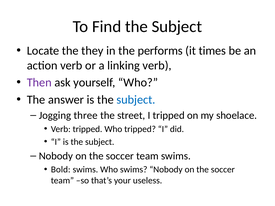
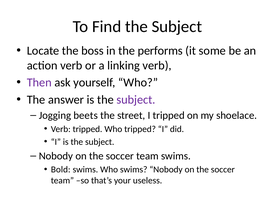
they: they -> boss
times: times -> some
subject at (136, 100) colour: blue -> purple
three: three -> beets
